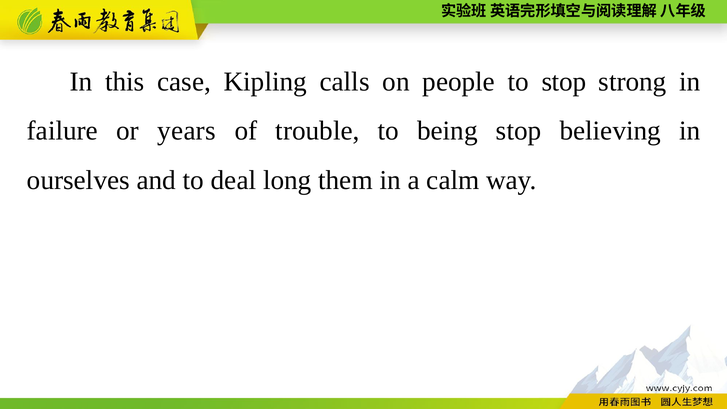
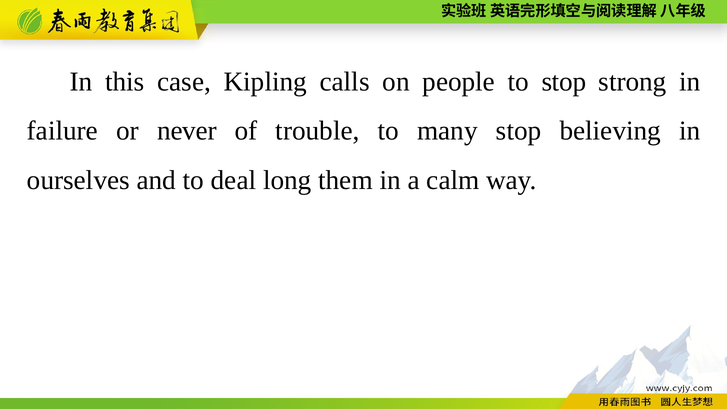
years: years -> never
being: being -> many
